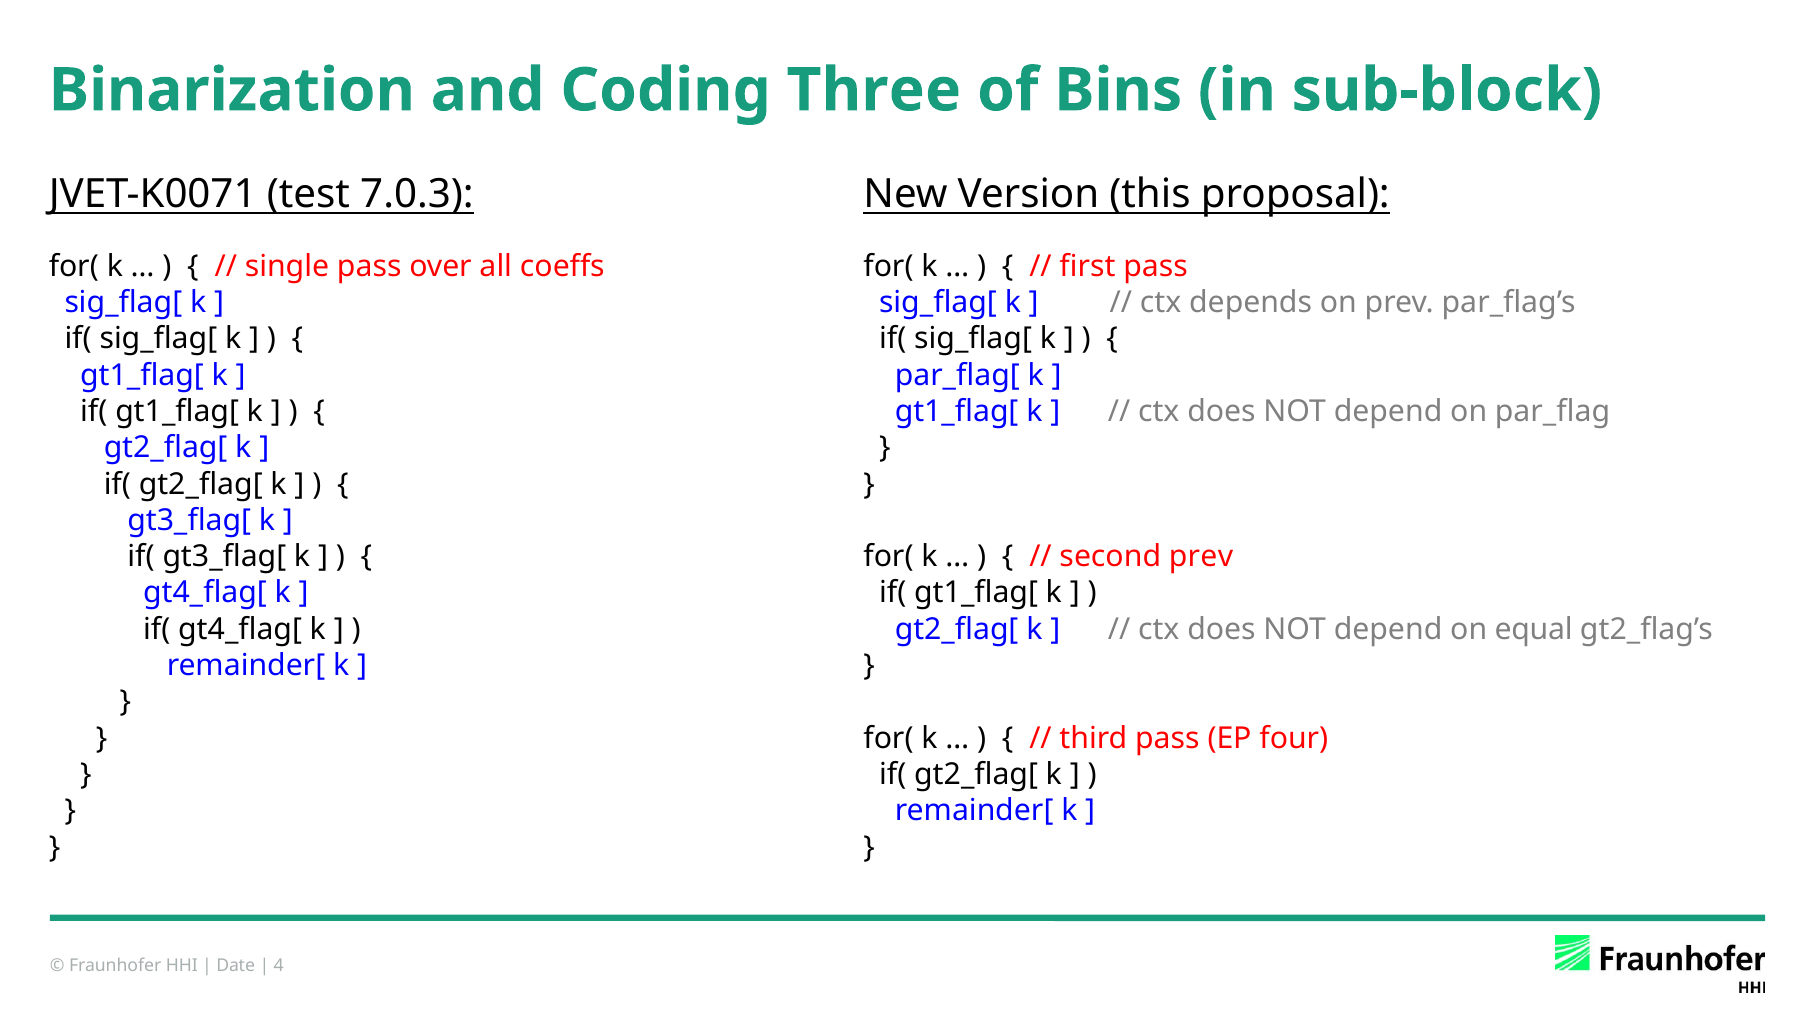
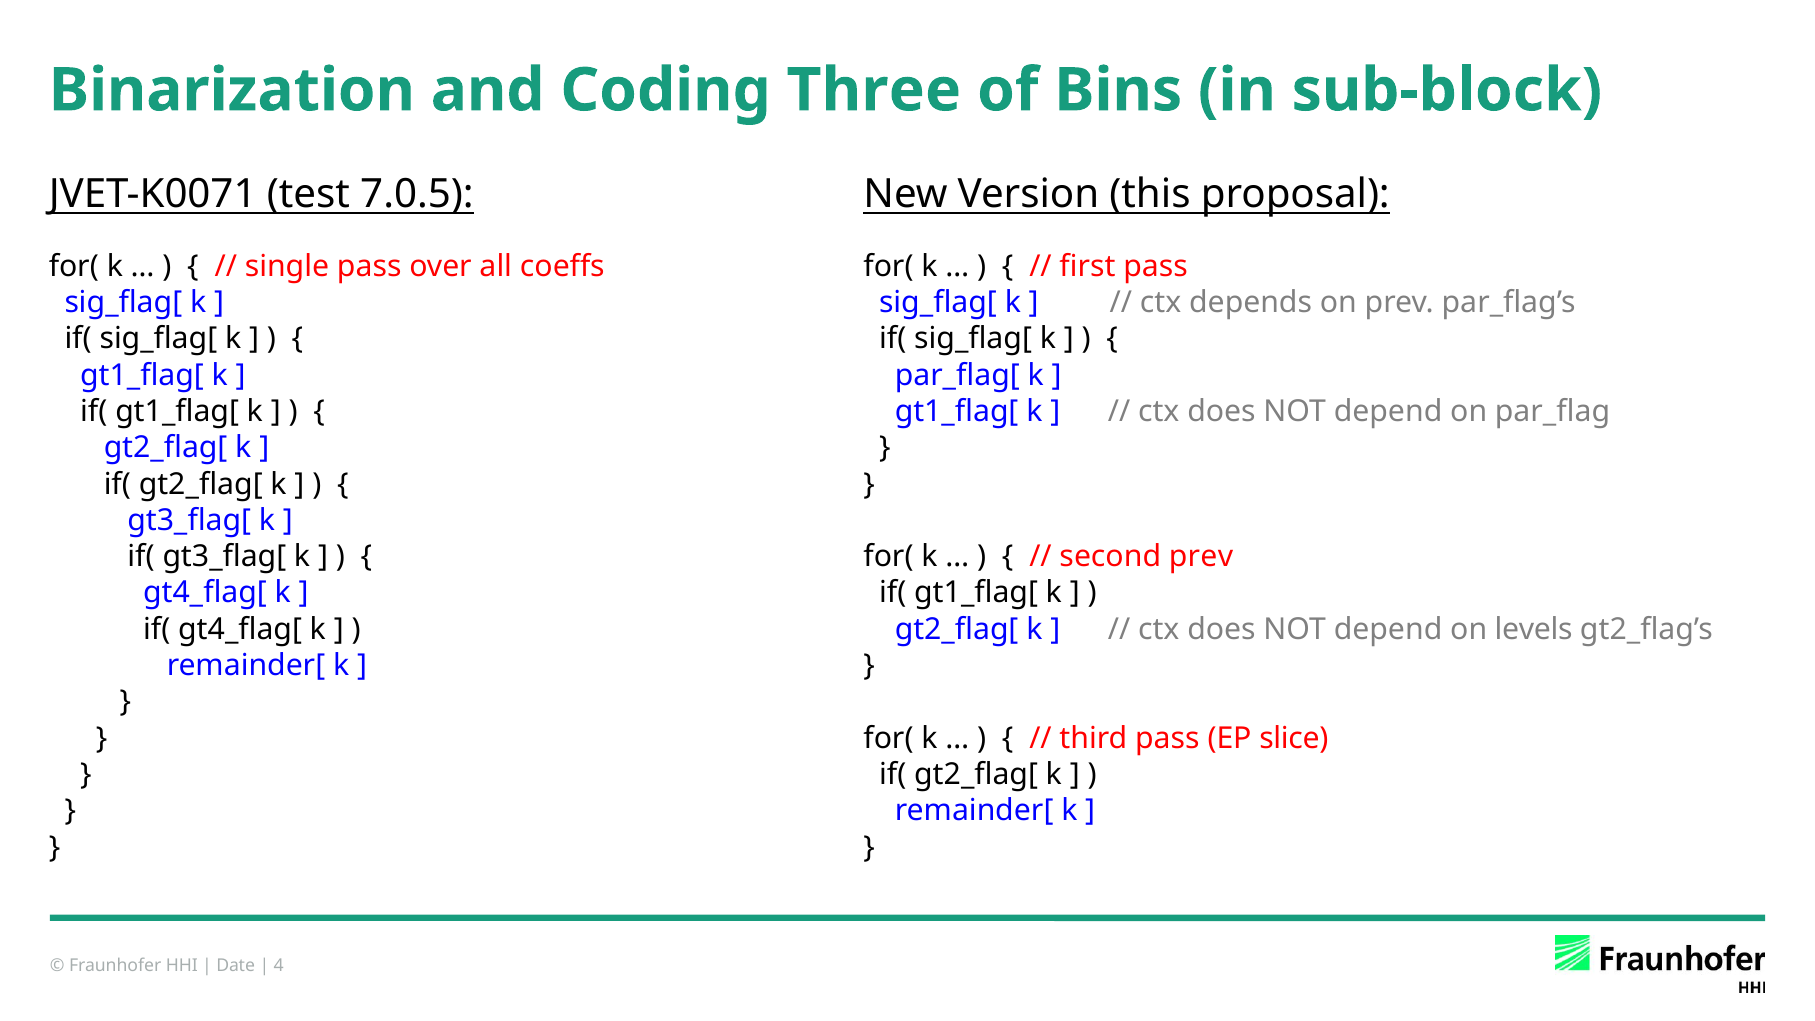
7.0.3: 7.0.3 -> 7.0.5
equal: equal -> levels
four: four -> slice
